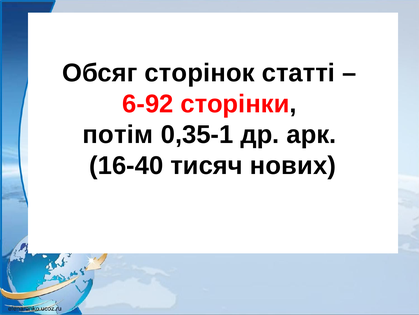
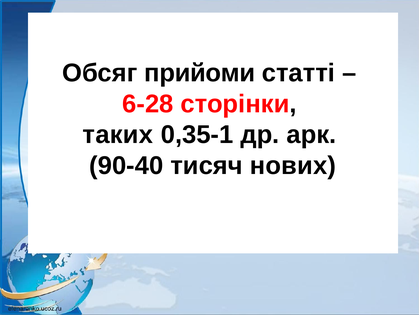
сторінок: сторінок -> прийоми
6-92: 6-92 -> 6-28
потім: потім -> таких
16-40: 16-40 -> 90-40
